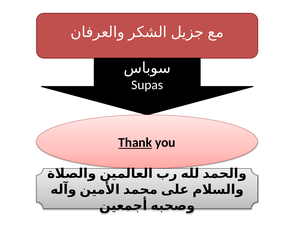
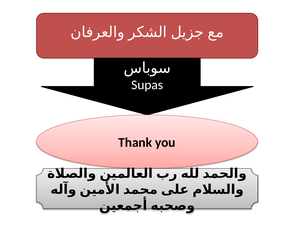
Thank underline: present -> none
